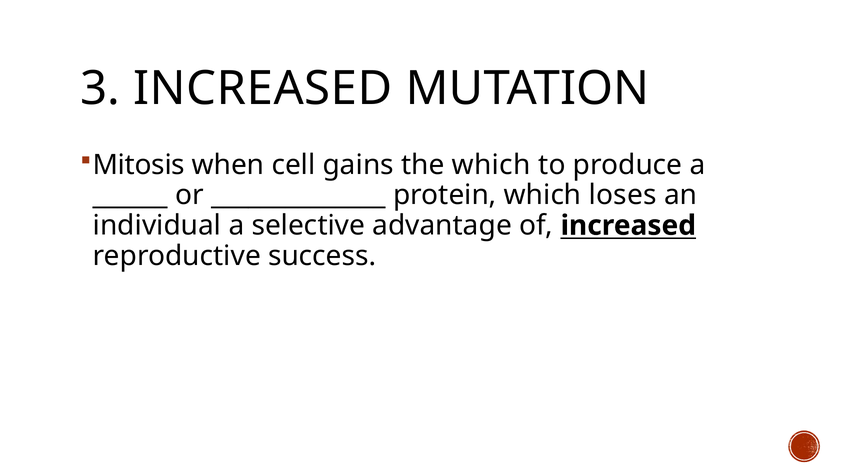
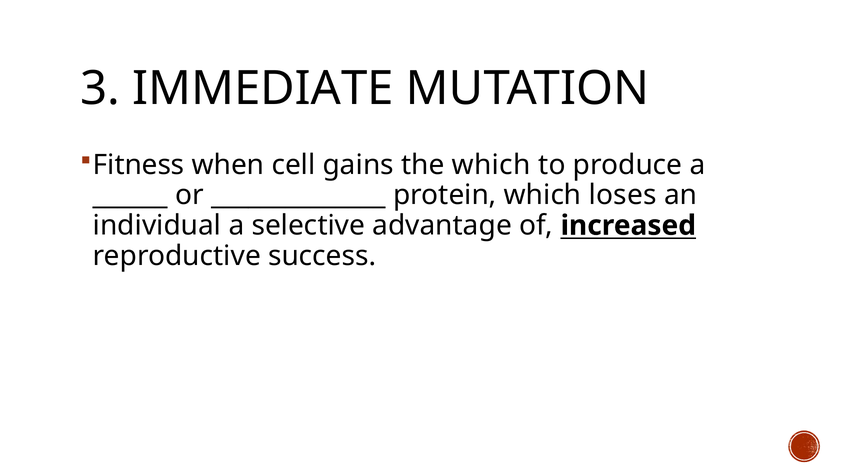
3 INCREASED: INCREASED -> IMMEDIATE
Mitosis: Mitosis -> Fitness
